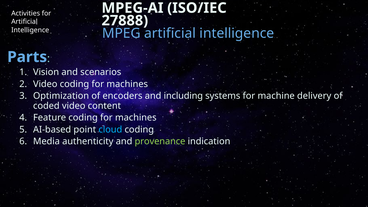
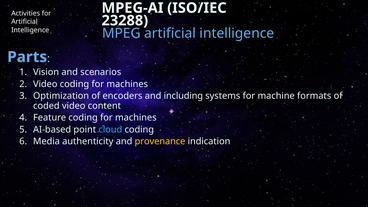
27888: 27888 -> 23288
delivery: delivery -> formats
provenance colour: light green -> yellow
